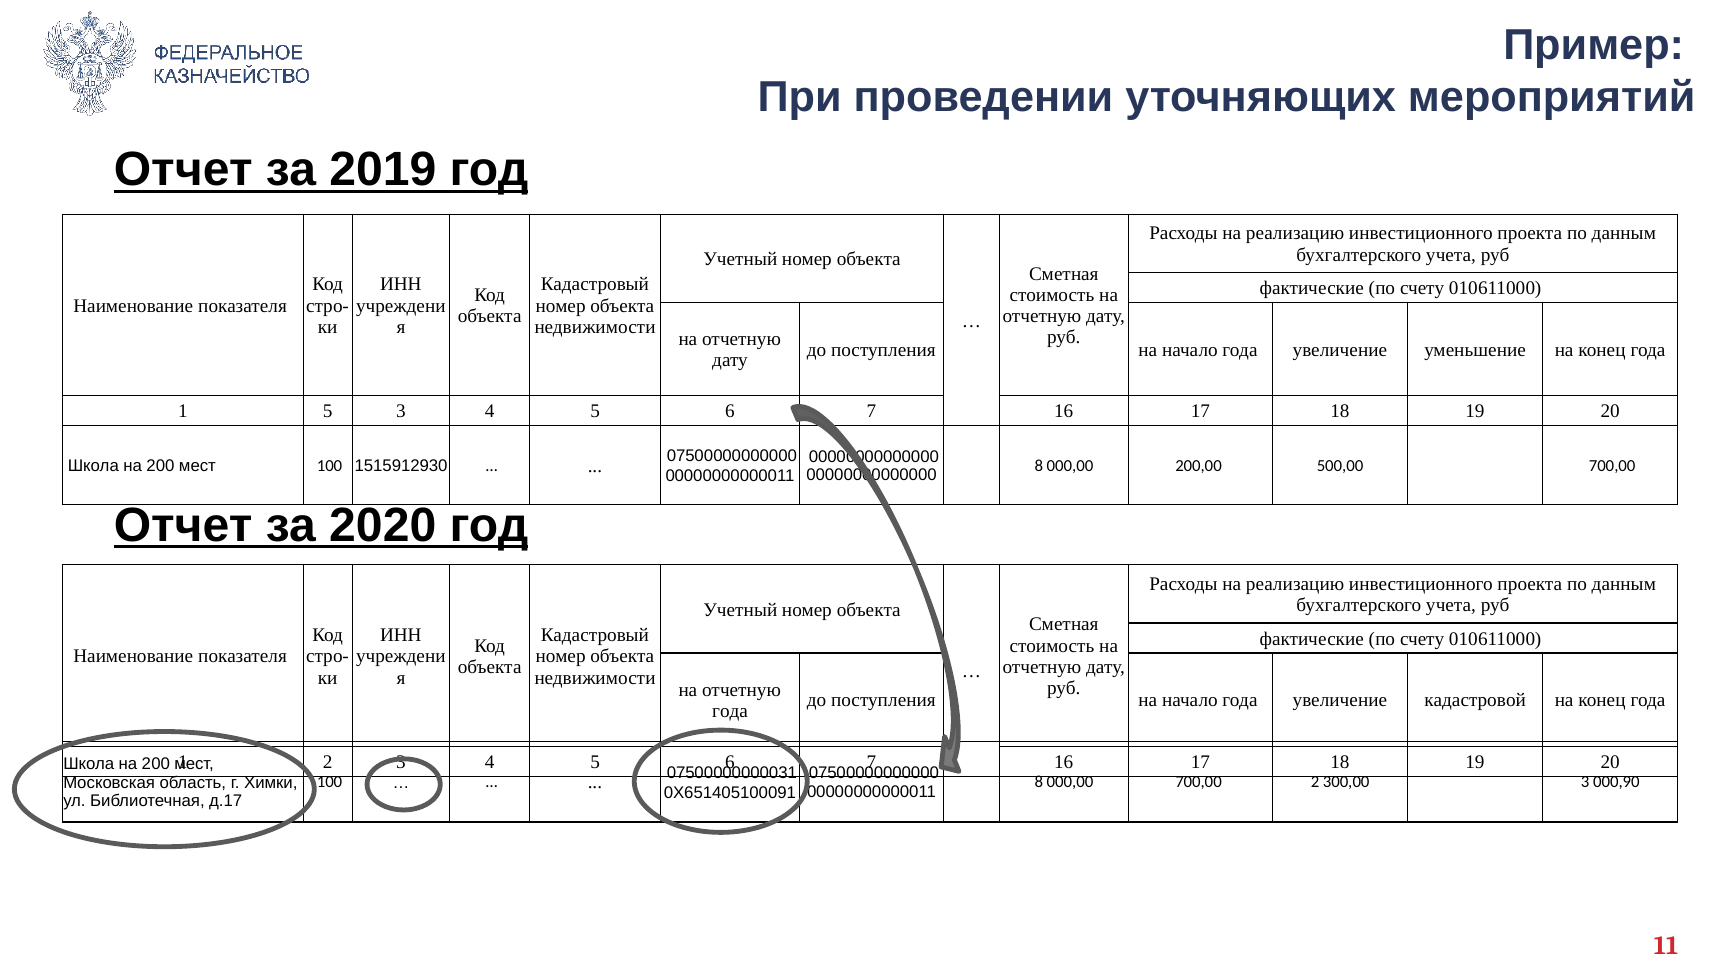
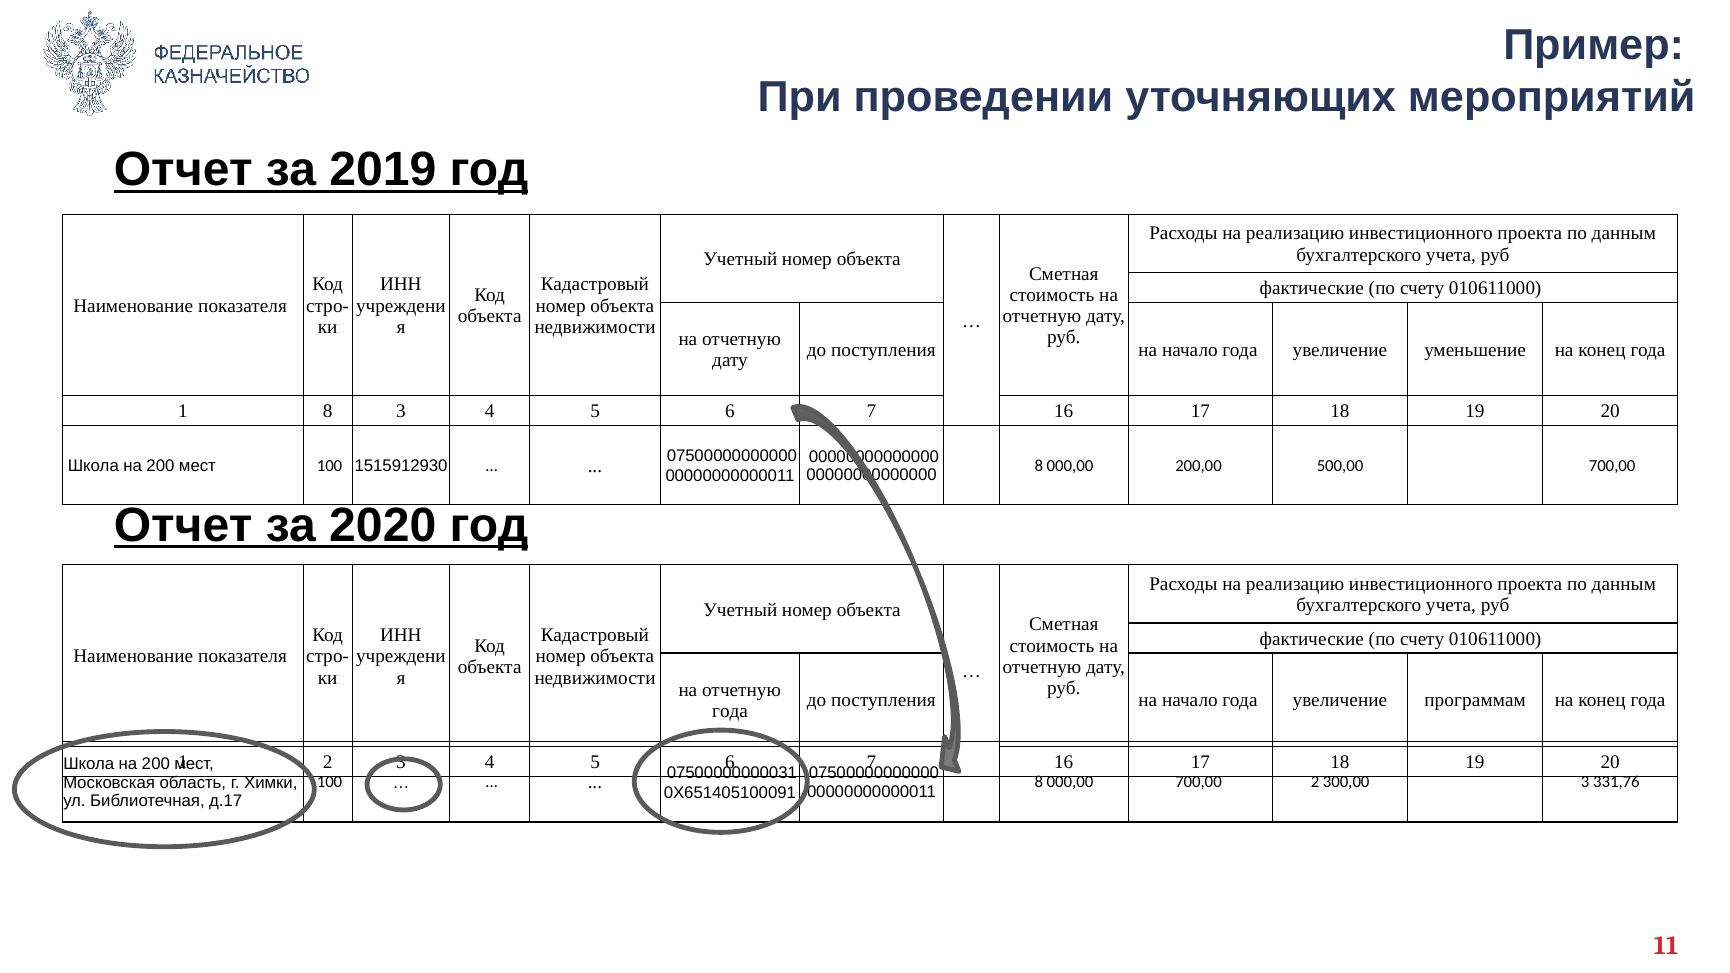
1 5: 5 -> 8
кадастровой: кадастровой -> программам
000,90: 000,90 -> 331,76
